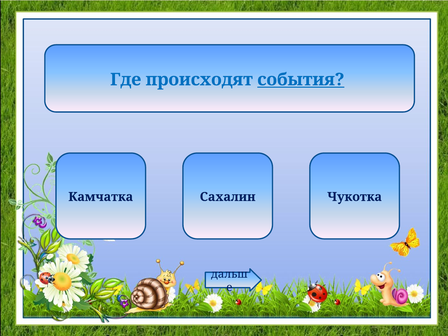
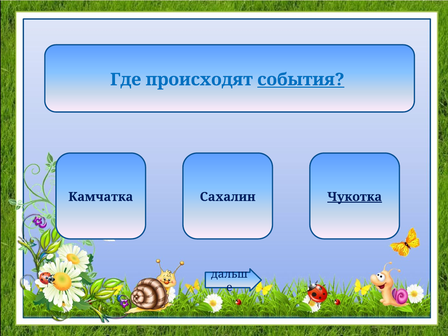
Чукотка underline: none -> present
